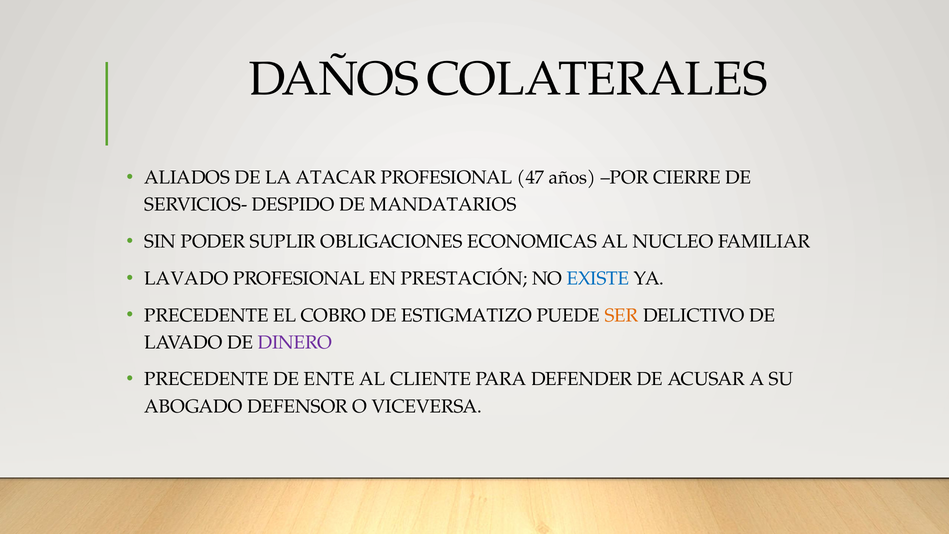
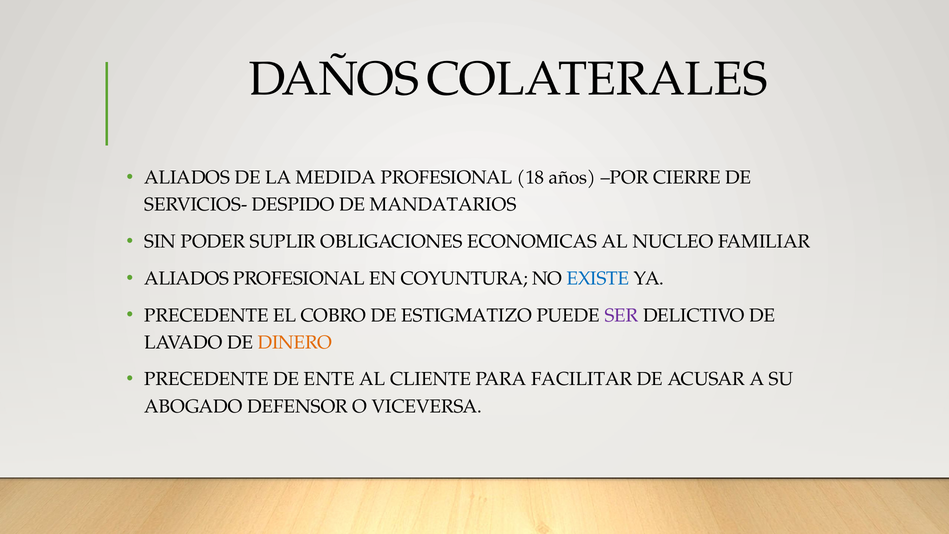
ATACAR: ATACAR -> MEDIDA
47: 47 -> 18
LAVADO at (186, 278): LAVADO -> ALIADOS
PRESTACIÓN: PRESTACIÓN -> COYUNTURA
SER colour: orange -> purple
DINERO colour: purple -> orange
DEFENDER: DEFENDER -> FACILITAR
